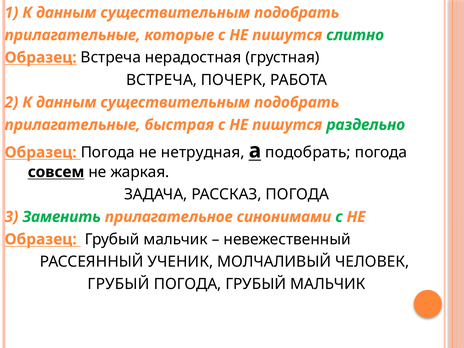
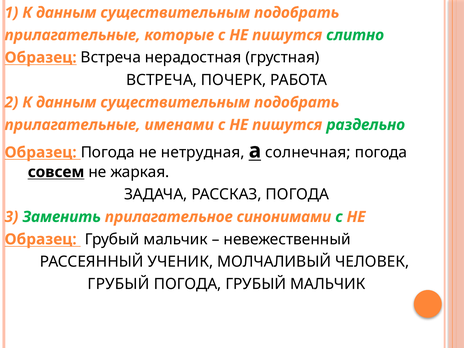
быстрая: быстрая -> именами
а подобрать: подобрать -> солнечная
